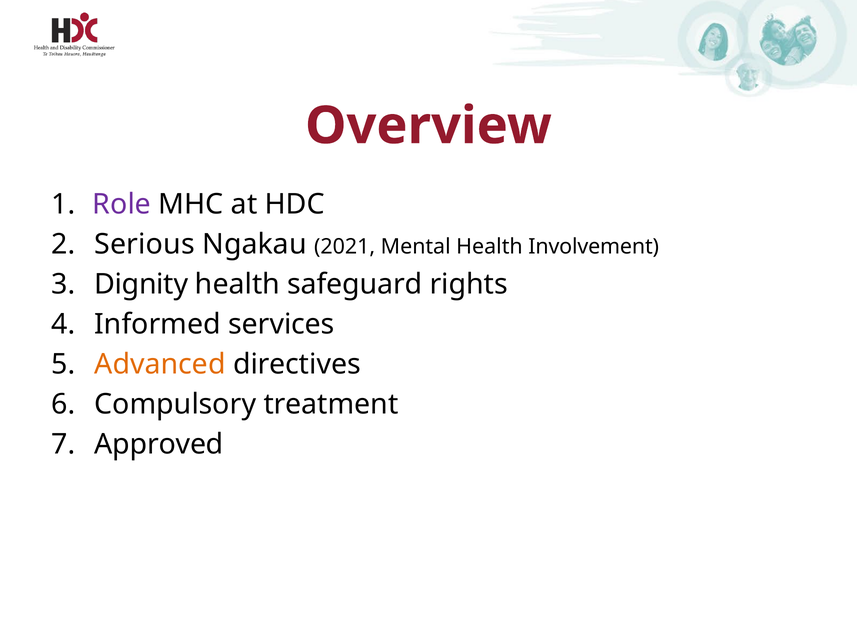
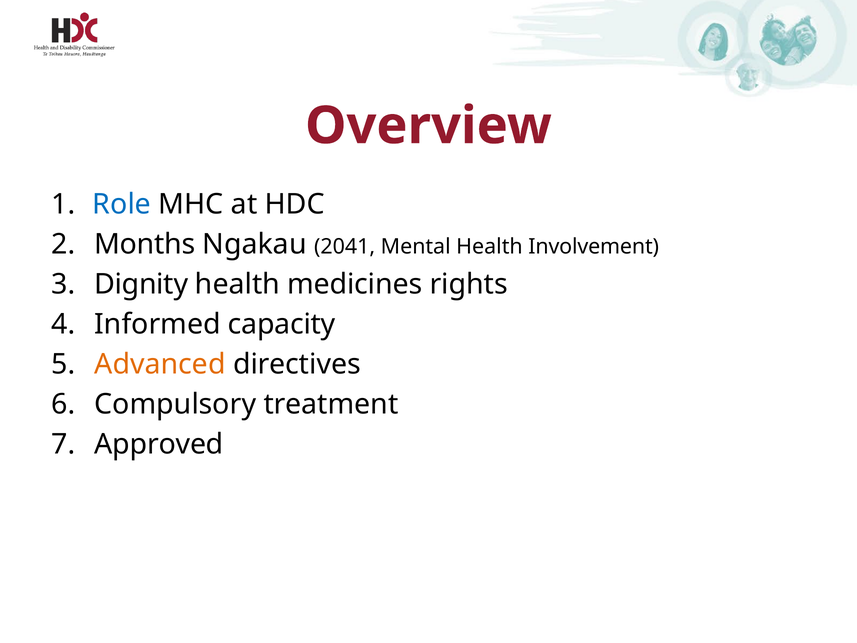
Role colour: purple -> blue
Serious: Serious -> Months
2021: 2021 -> 2041
safeguard: safeguard -> medicines
services: services -> capacity
